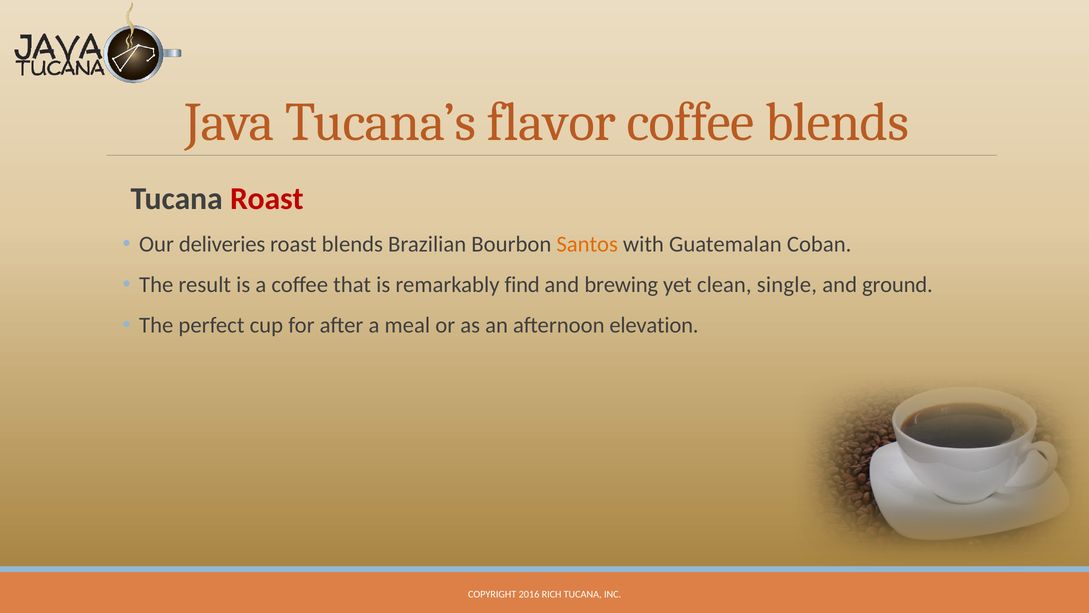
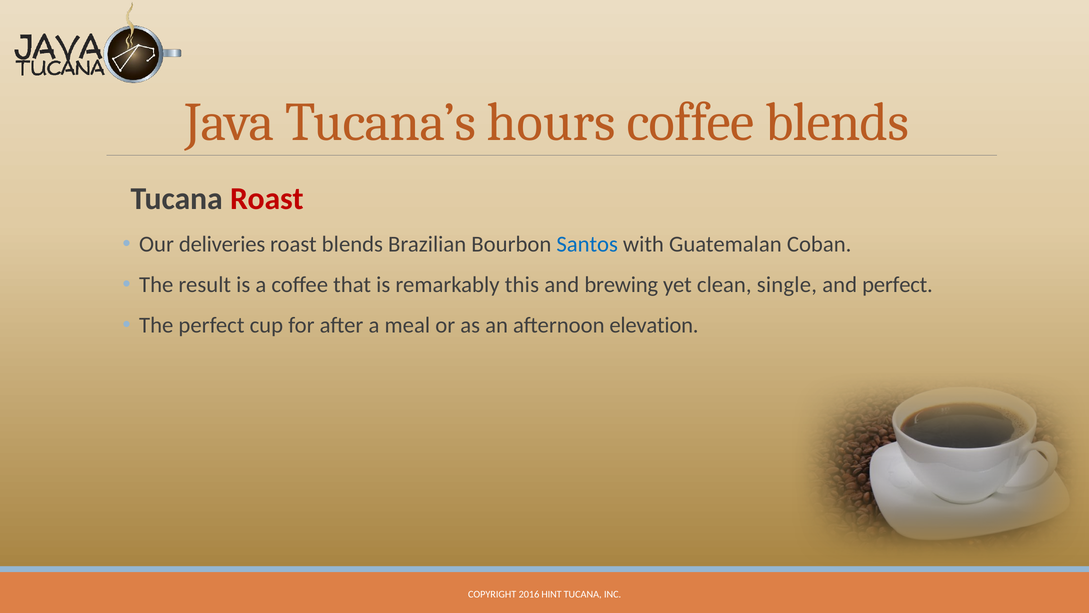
flavor: flavor -> hours
Santos colour: orange -> blue
find: find -> this
and ground: ground -> perfect
RICH: RICH -> HINT
